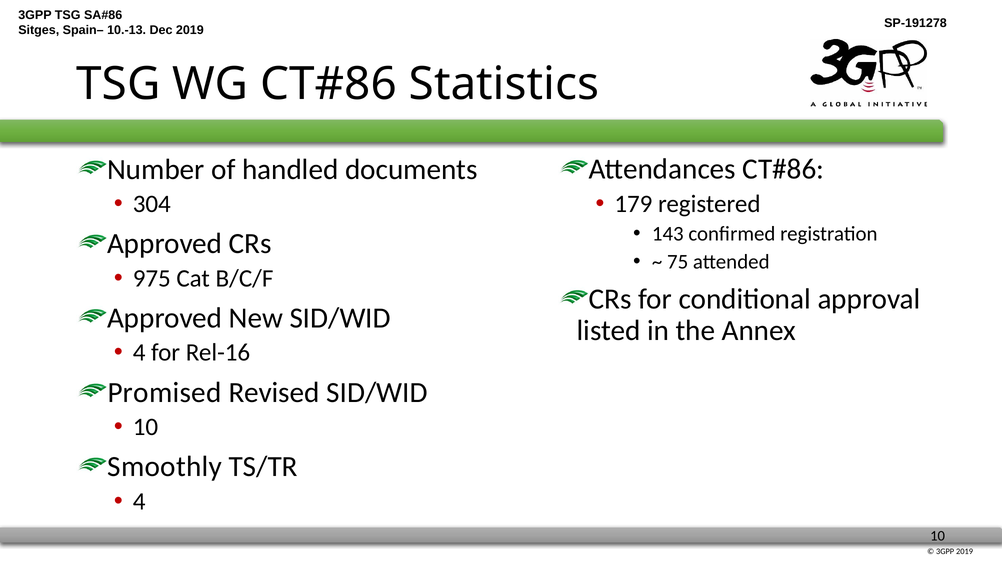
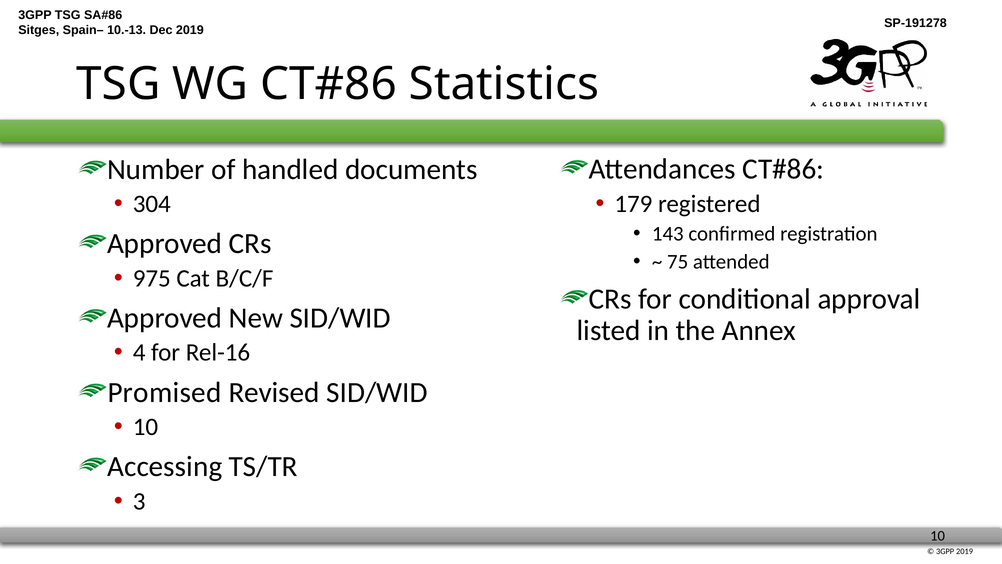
Smoothly: Smoothly -> Accessing
4 at (139, 501): 4 -> 3
